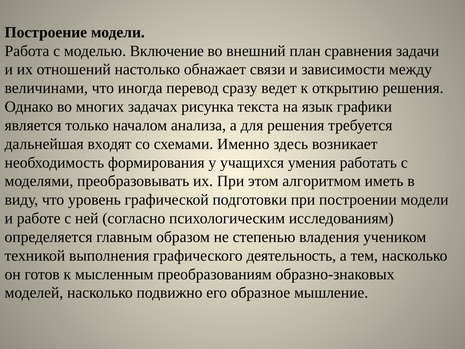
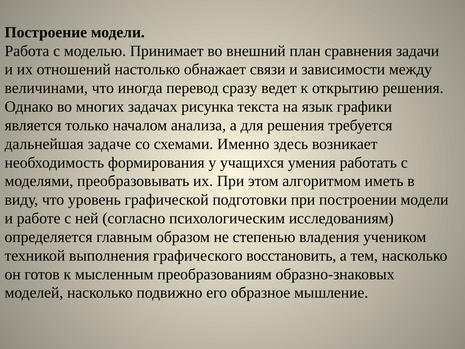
Включение: Включение -> Принимает
входят: входят -> задаче
деятельность: деятельность -> восстановить
